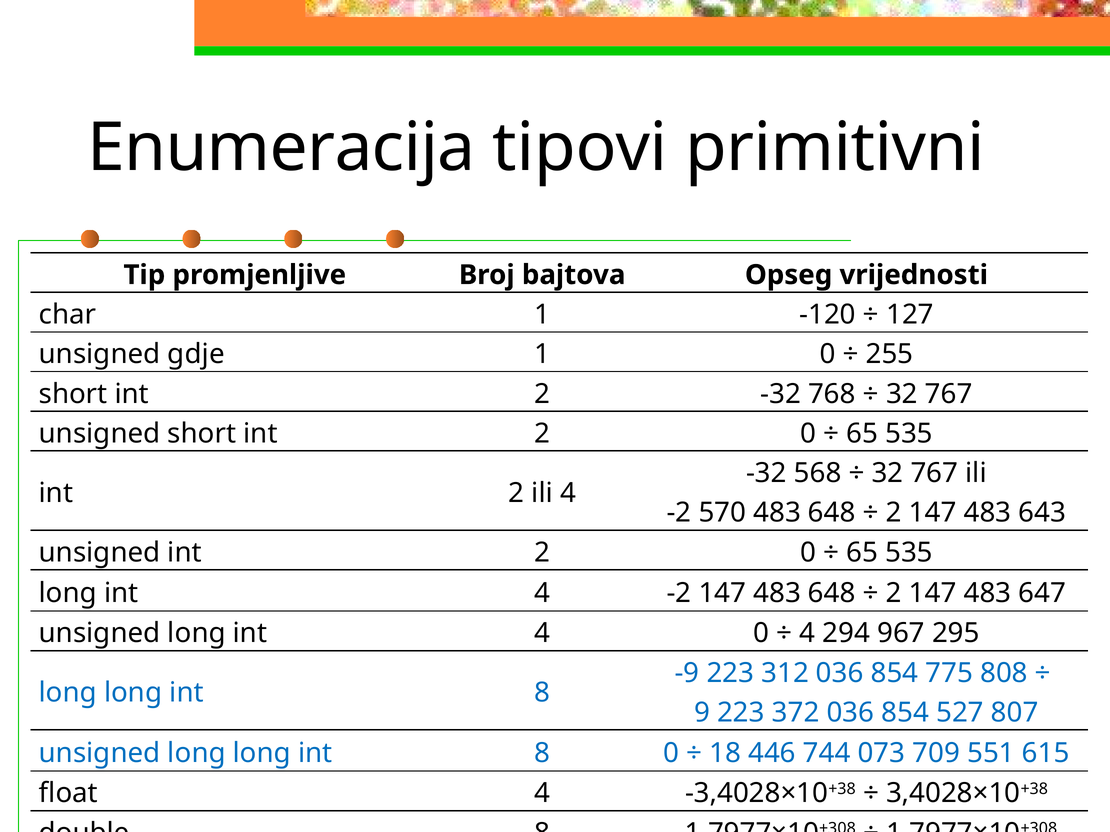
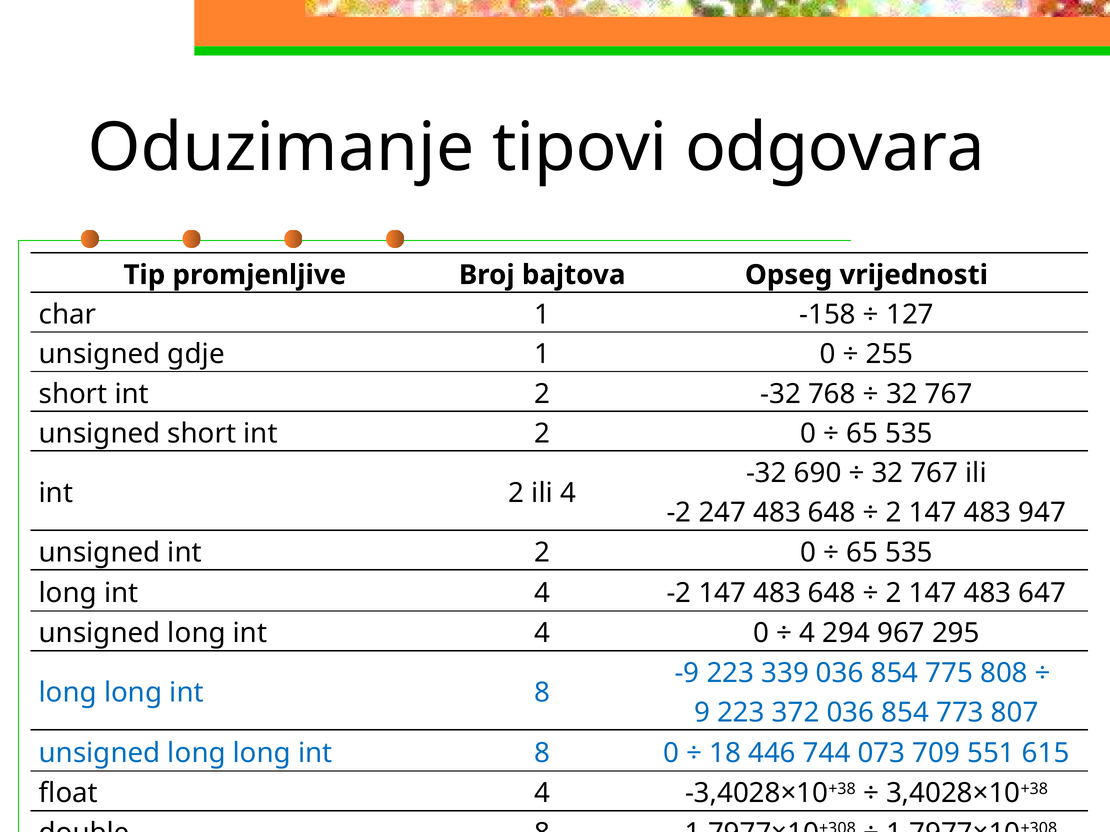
Enumeracija: Enumeracija -> Oduzimanje
primitivni: primitivni -> odgovara
-120: -120 -> -158
568: 568 -> 690
570: 570 -> 247
643: 643 -> 947
312: 312 -> 339
527: 527 -> 773
